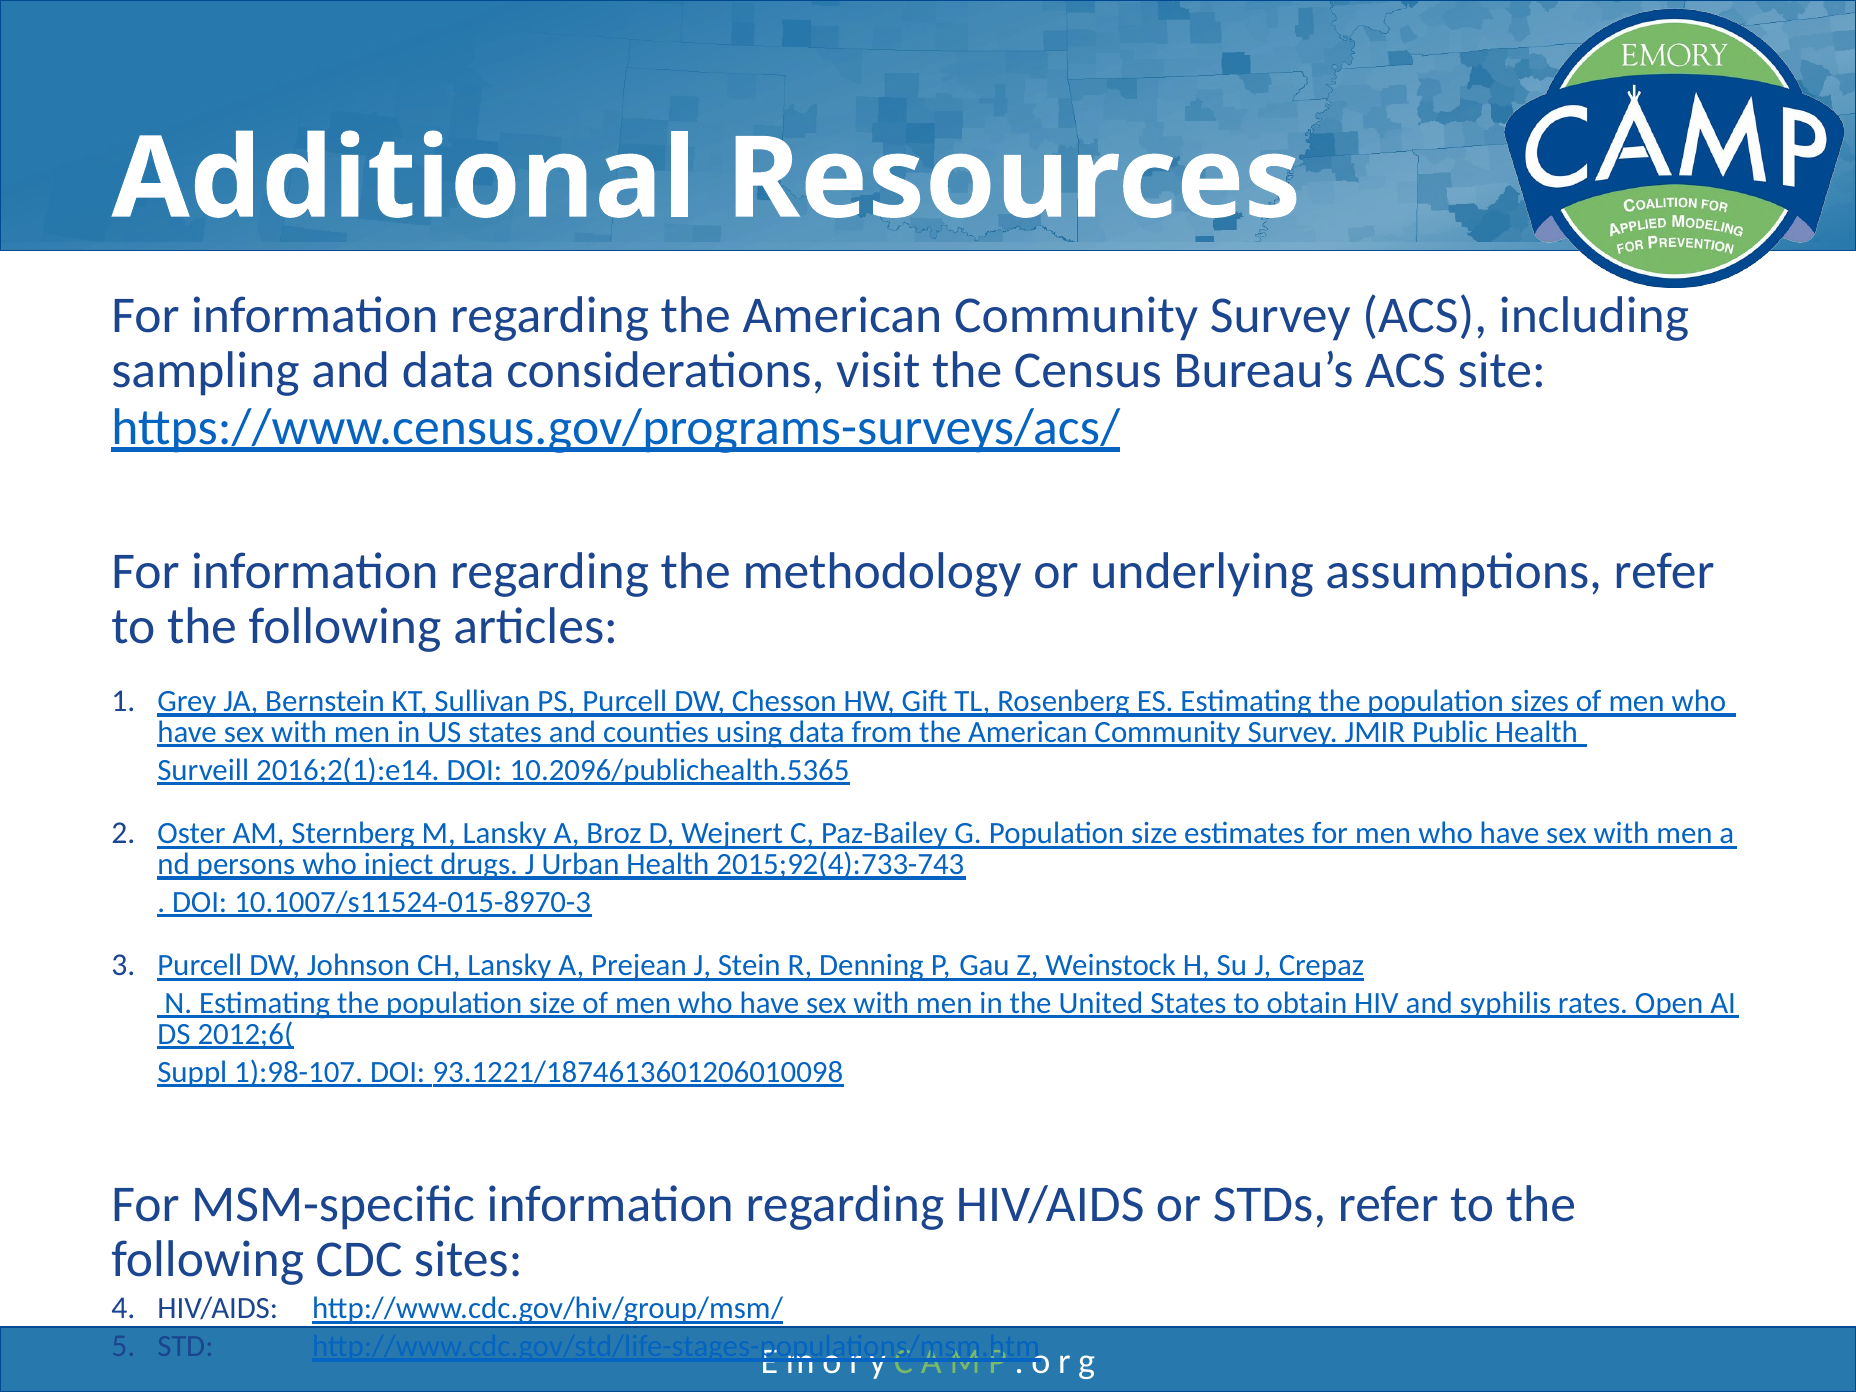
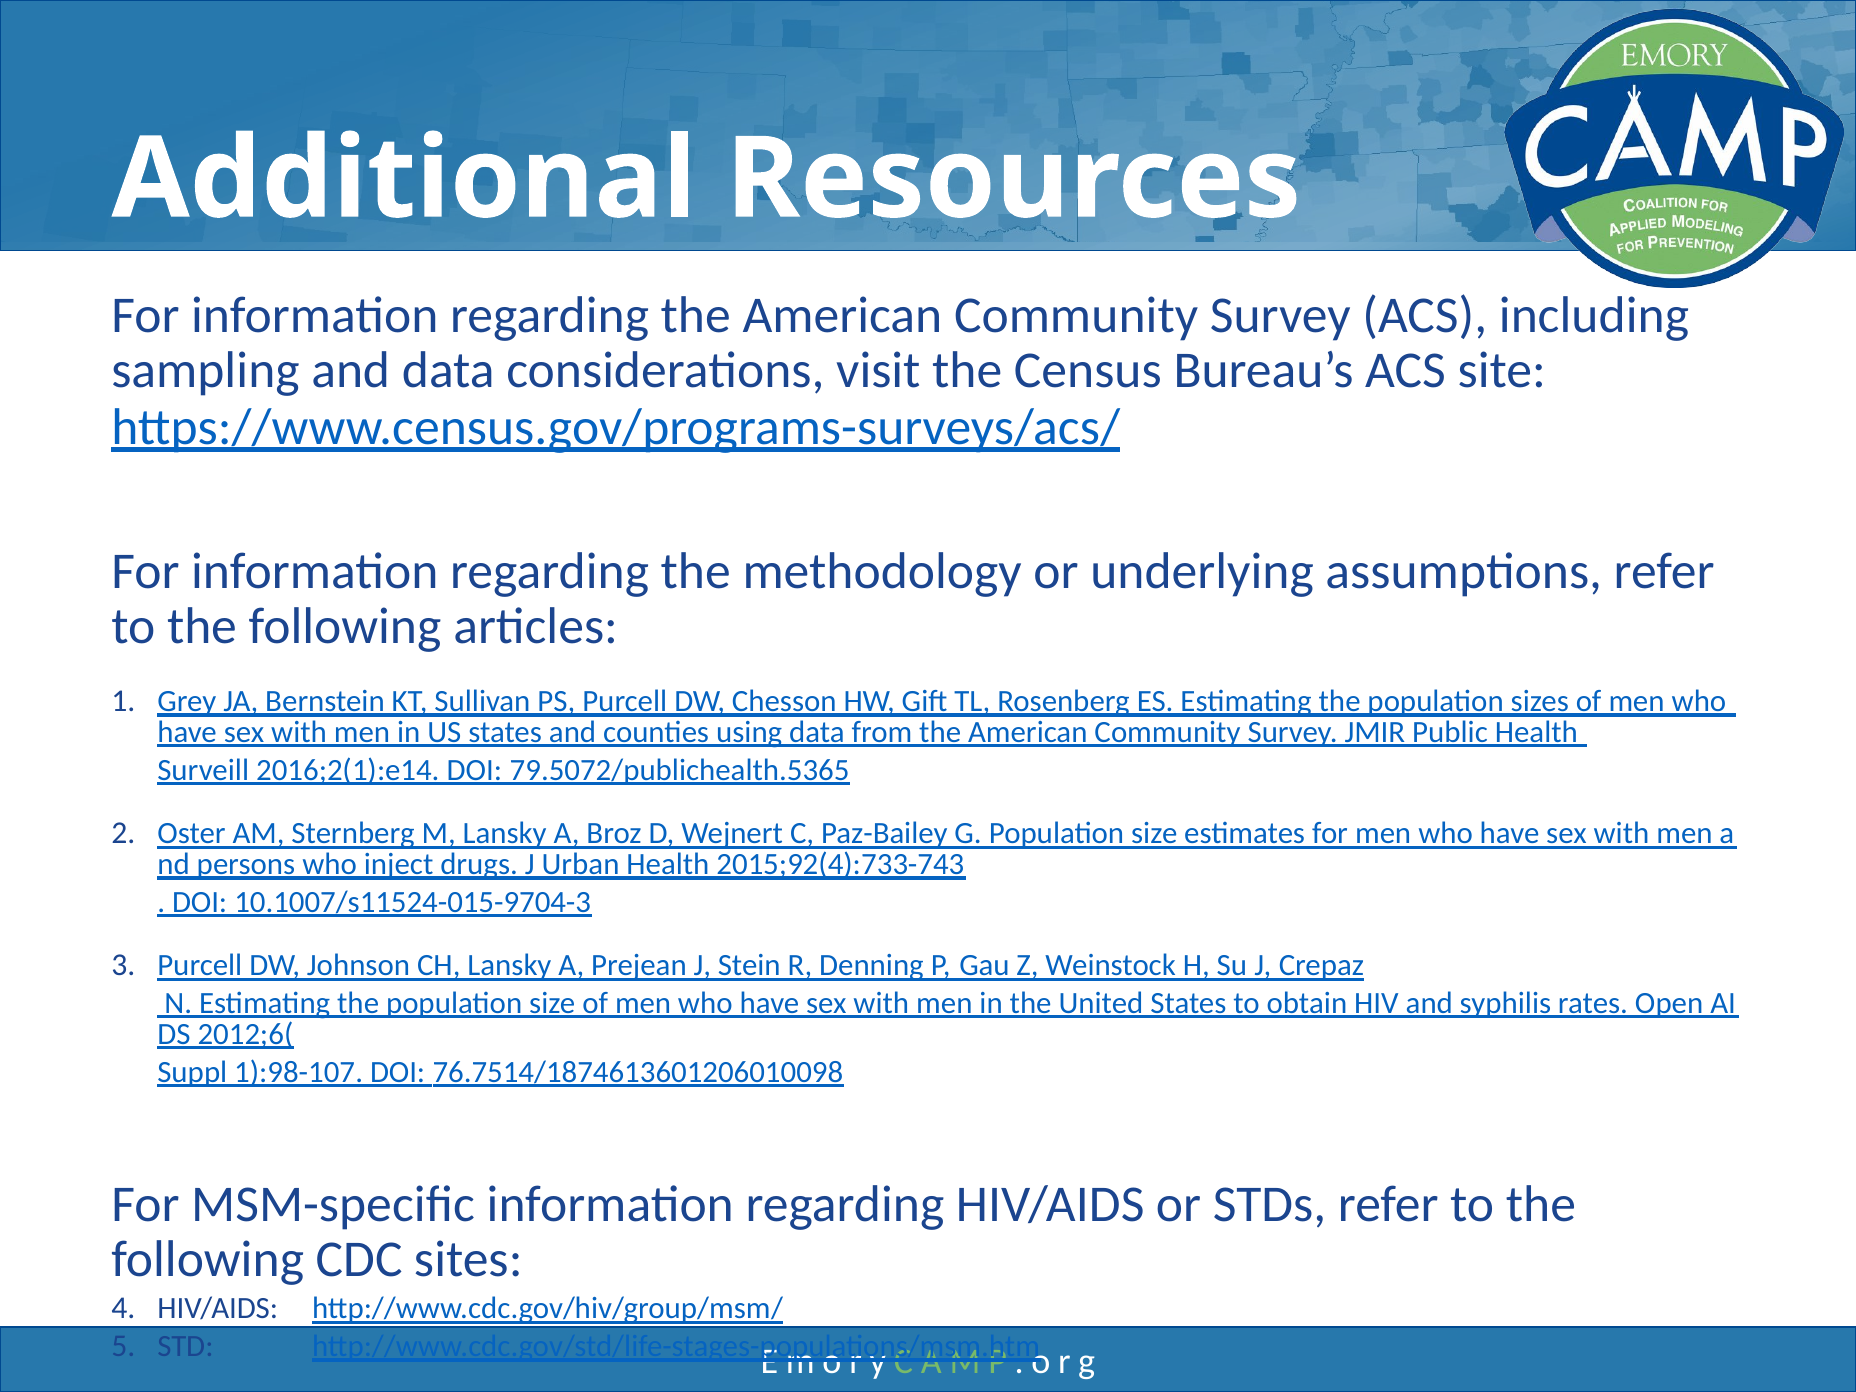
10.2096/publichealth.5365: 10.2096/publichealth.5365 -> 79.5072/publichealth.5365
10.1007/s11524-015-8970-3: 10.1007/s11524-015-8970-3 -> 10.1007/s11524-015-9704-3
93.1221/1874613601206010098: 93.1221/1874613601206010098 -> 76.7514/1874613601206010098
